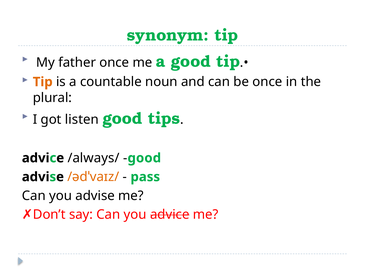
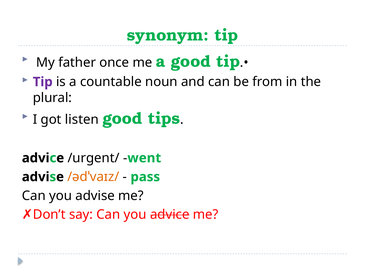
Tip at (43, 82) colour: orange -> purple
be once: once -> from
/always/: /always/ -> /urgent/
good at (144, 158): good -> went
